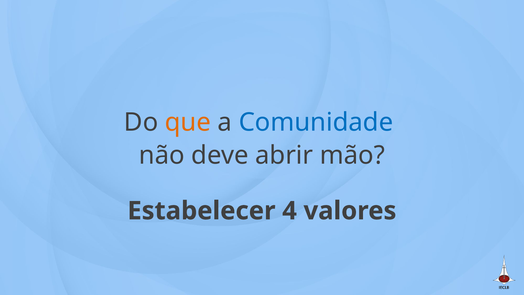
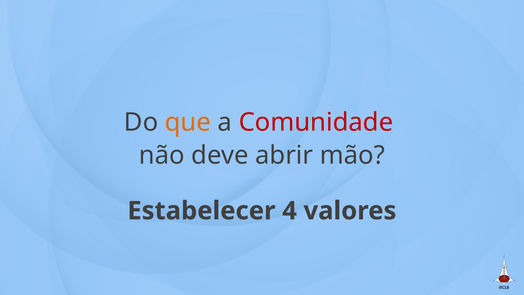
Comunidade colour: blue -> red
